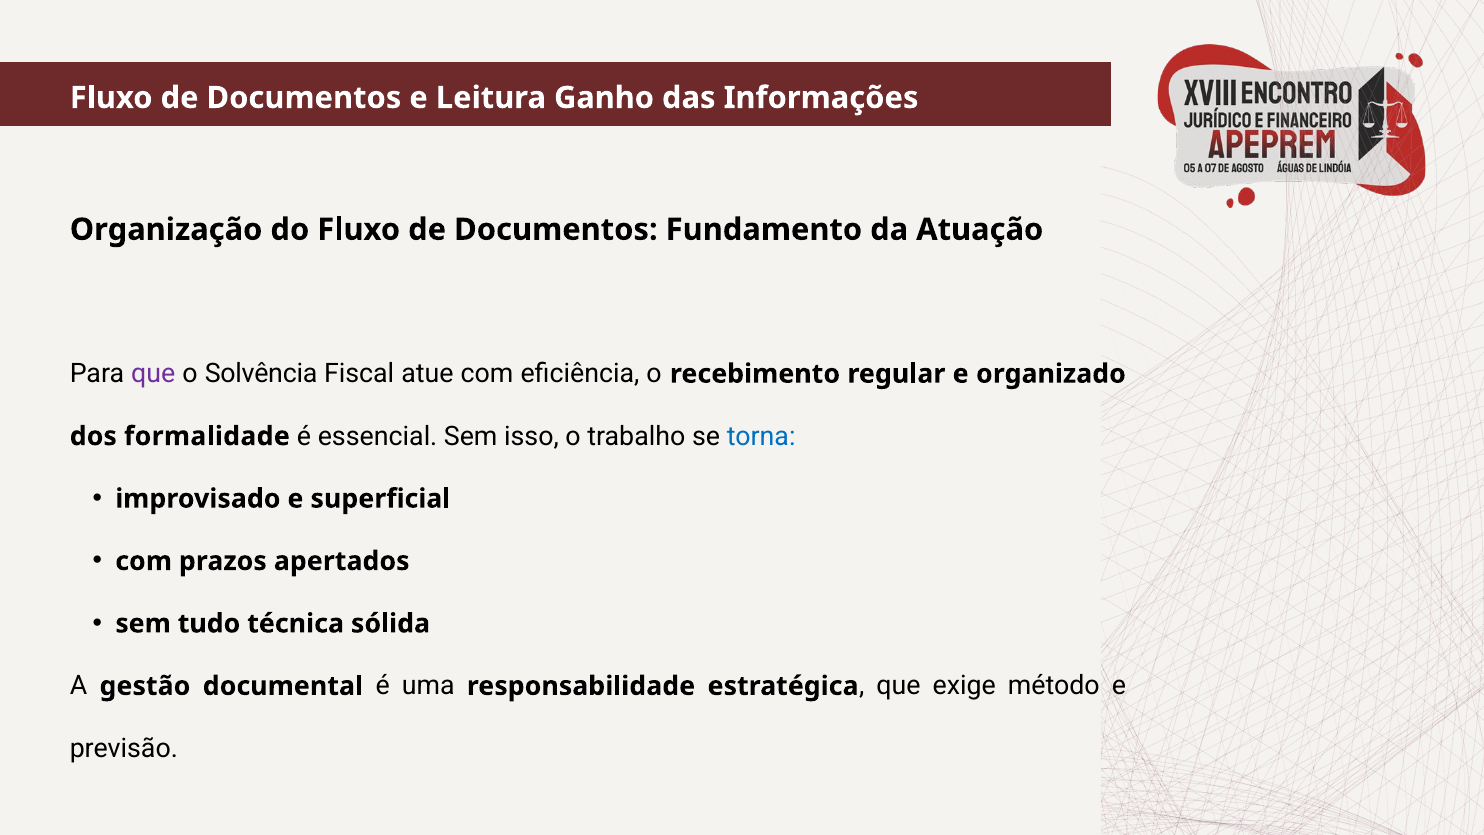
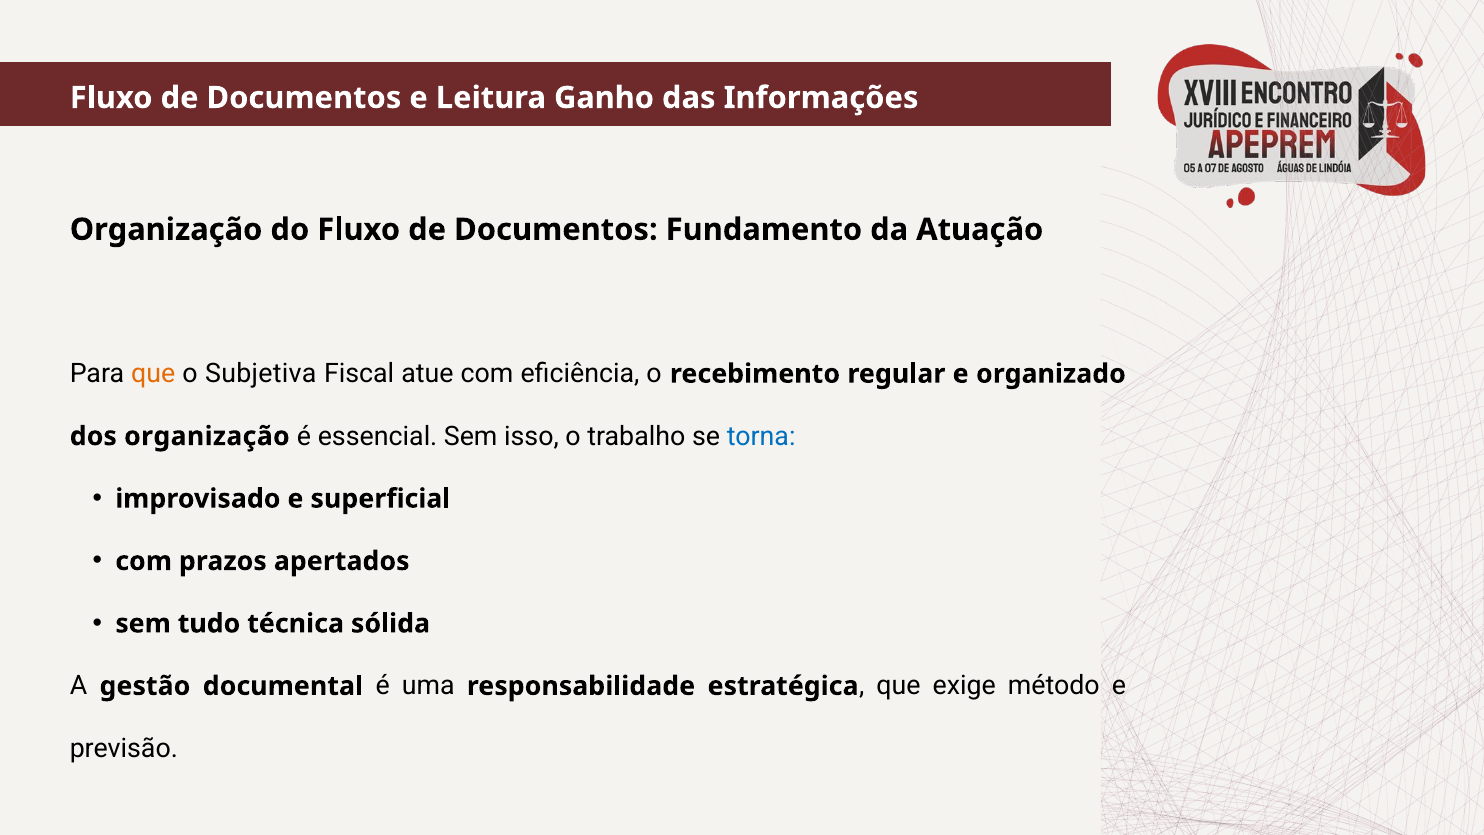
que at (153, 374) colour: purple -> orange
Solvência: Solvência -> Subjetiva
dos formalidade: formalidade -> organização
